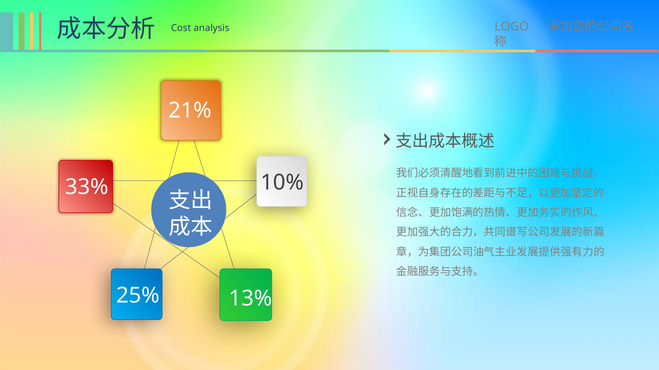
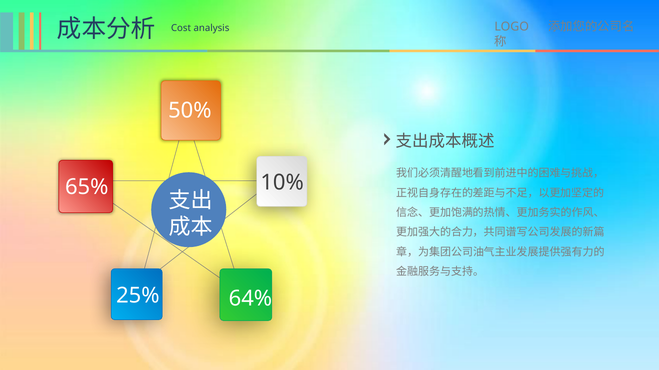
21%: 21% -> 50%
33%: 33% -> 65%
13%: 13% -> 64%
